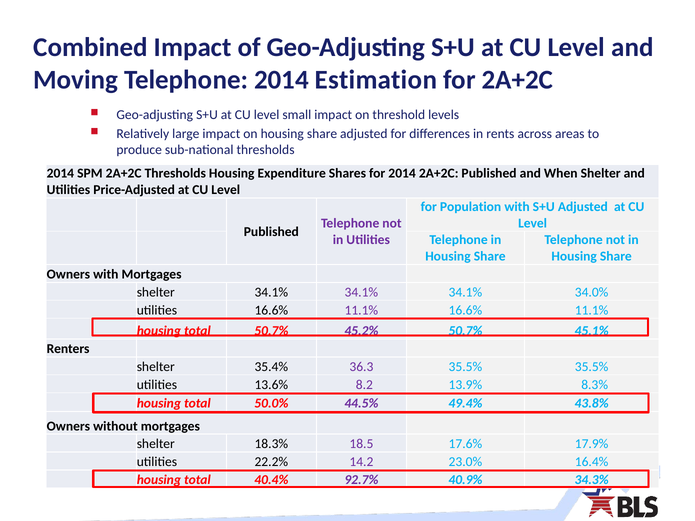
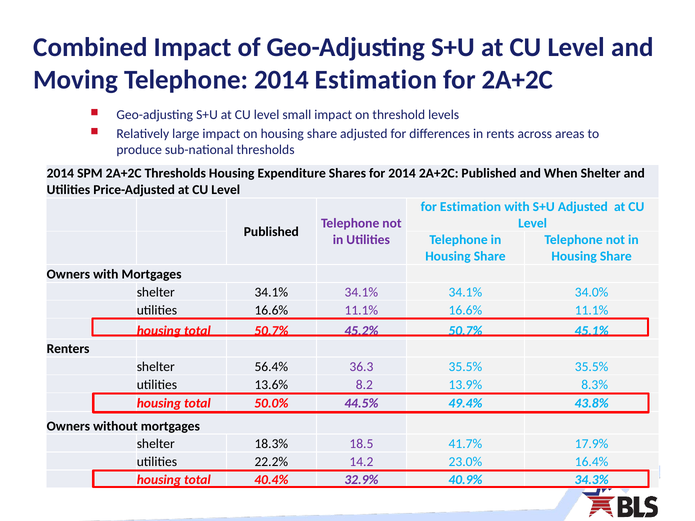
for Population: Population -> Estimation
35.4%: 35.4% -> 56.4%
17.6%: 17.6% -> 41.7%
92.7%: 92.7% -> 32.9%
